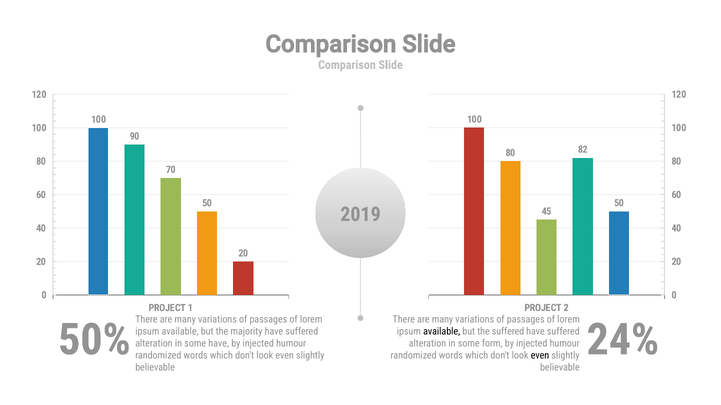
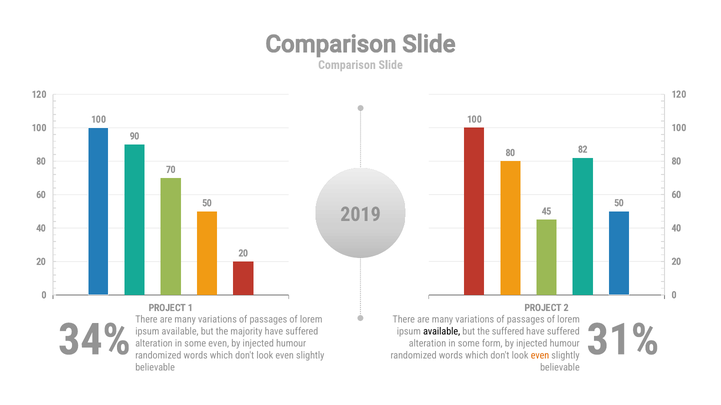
50%: 50% -> 34%
24%: 24% -> 31%
some have: have -> even
even at (540, 356) colour: black -> orange
